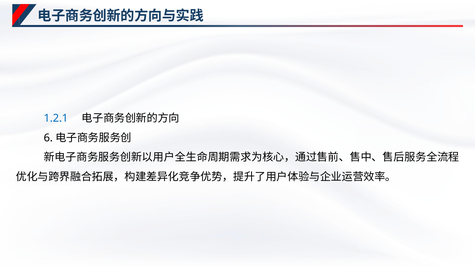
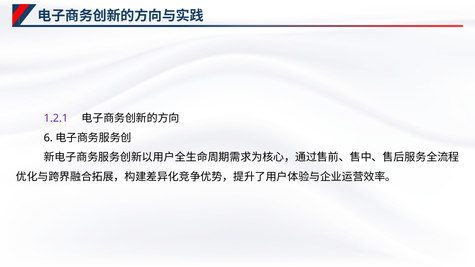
1.2.1 colour: blue -> purple
